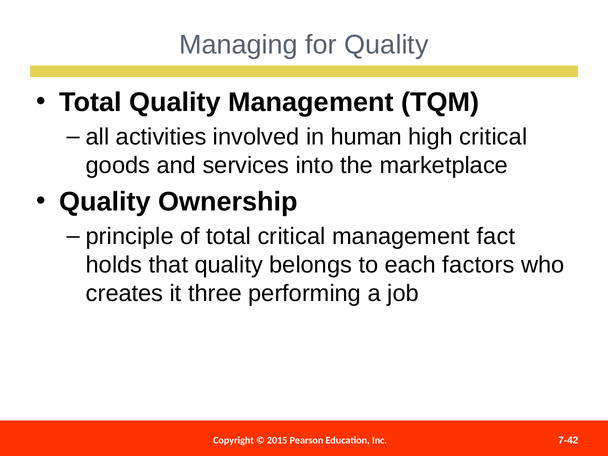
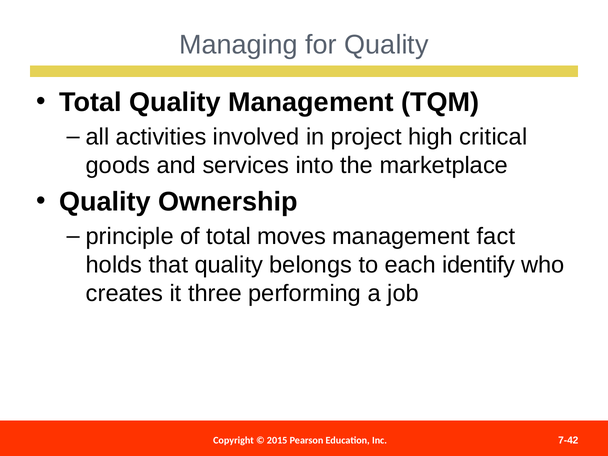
human: human -> project
total critical: critical -> moves
factors: factors -> identify
